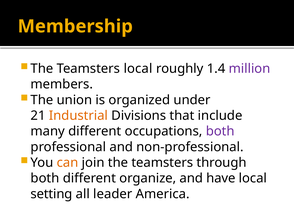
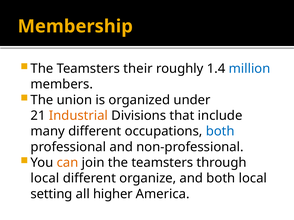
Teamsters local: local -> their
million colour: purple -> blue
both at (220, 132) colour: purple -> blue
both at (45, 179): both -> local
and have: have -> both
leader: leader -> higher
